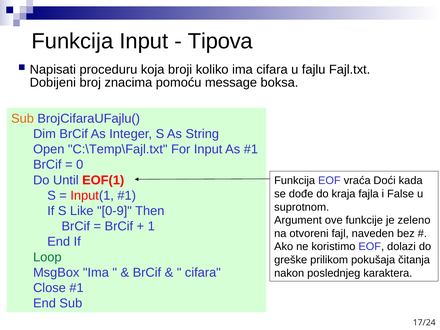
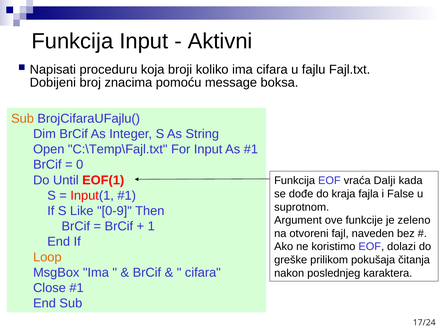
Tipova: Tipova -> Aktivni
Doći: Doći -> Dalji
Loop colour: green -> orange
